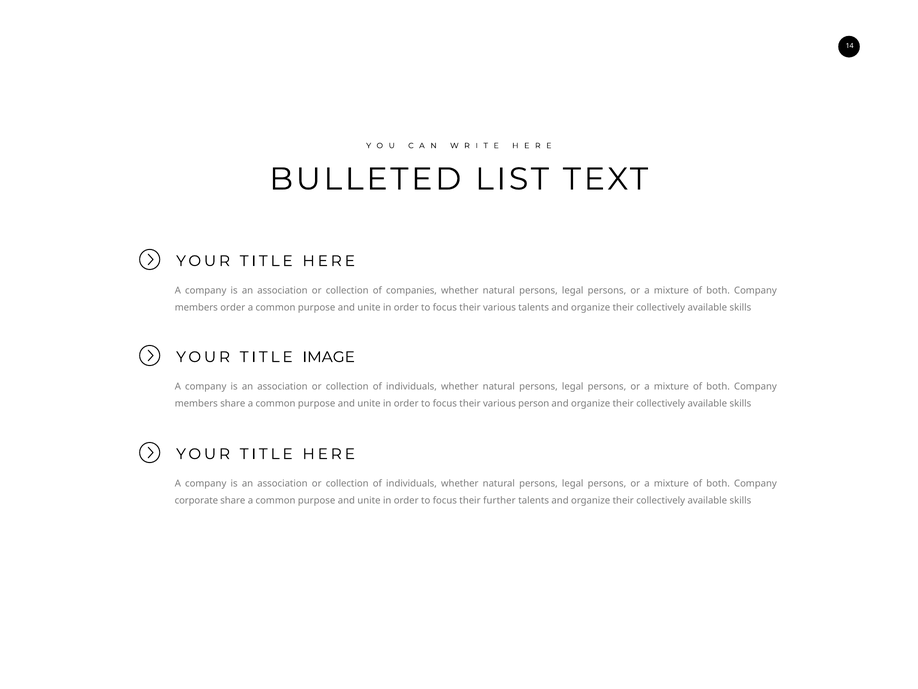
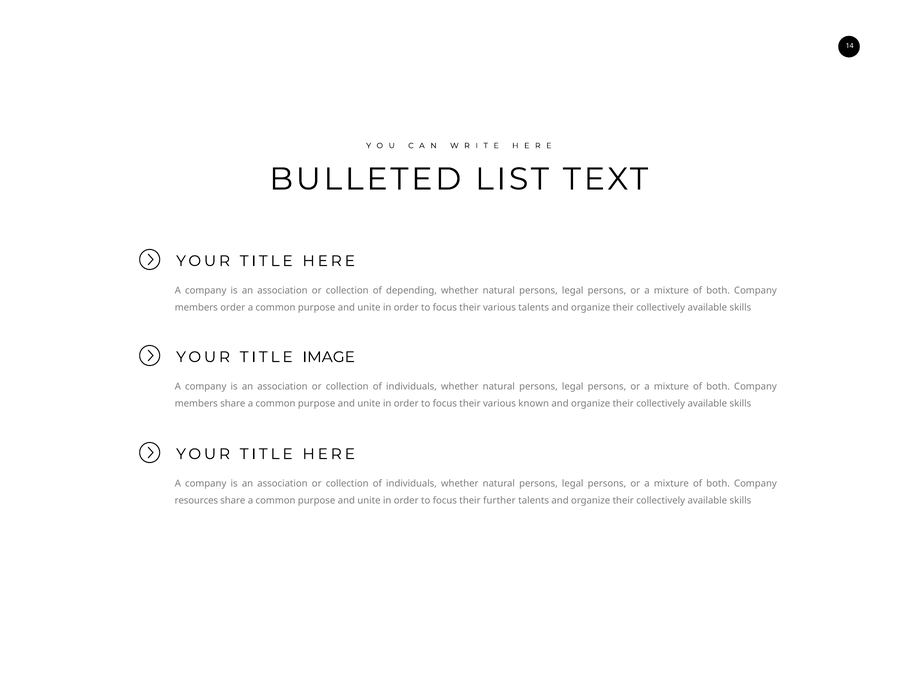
companies: companies -> depending
person: person -> known
corporate: corporate -> resources
